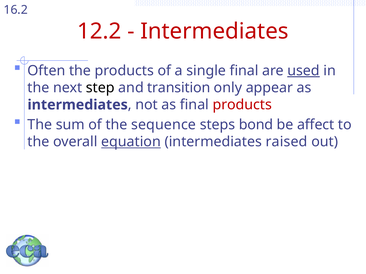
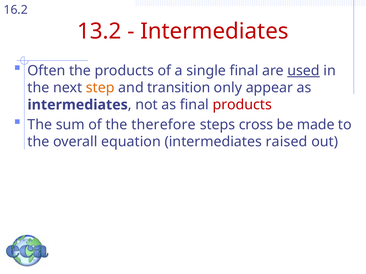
12.2: 12.2 -> 13.2
step colour: black -> orange
sequence: sequence -> therefore
bond: bond -> cross
affect: affect -> made
equation underline: present -> none
